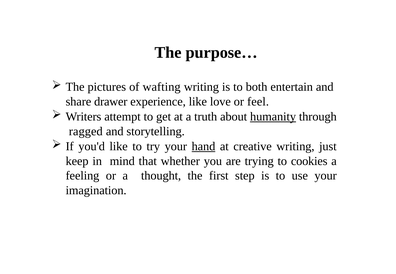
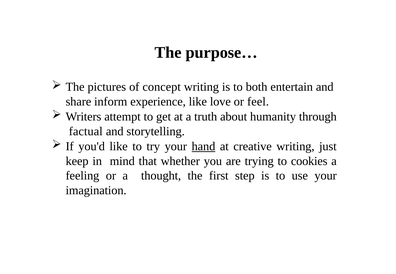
wafting: wafting -> concept
drawer: drawer -> inform
humanity underline: present -> none
ragged: ragged -> factual
